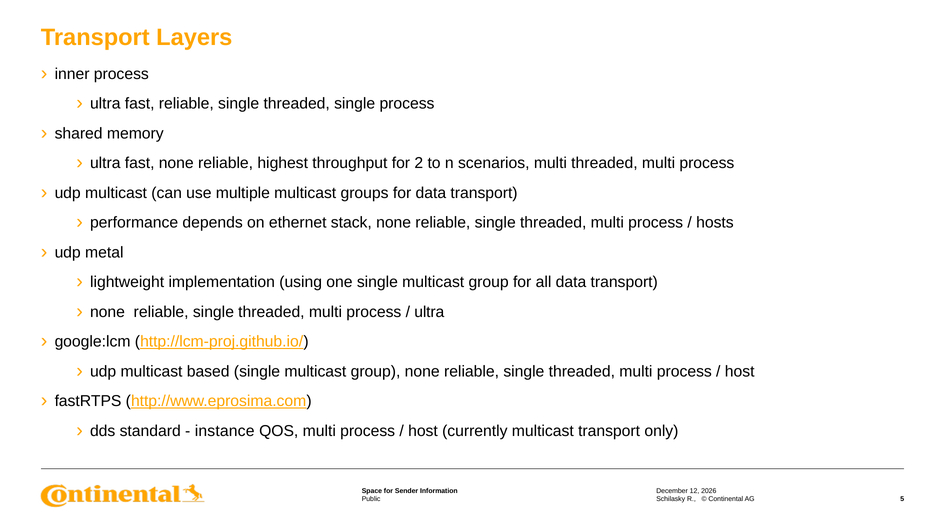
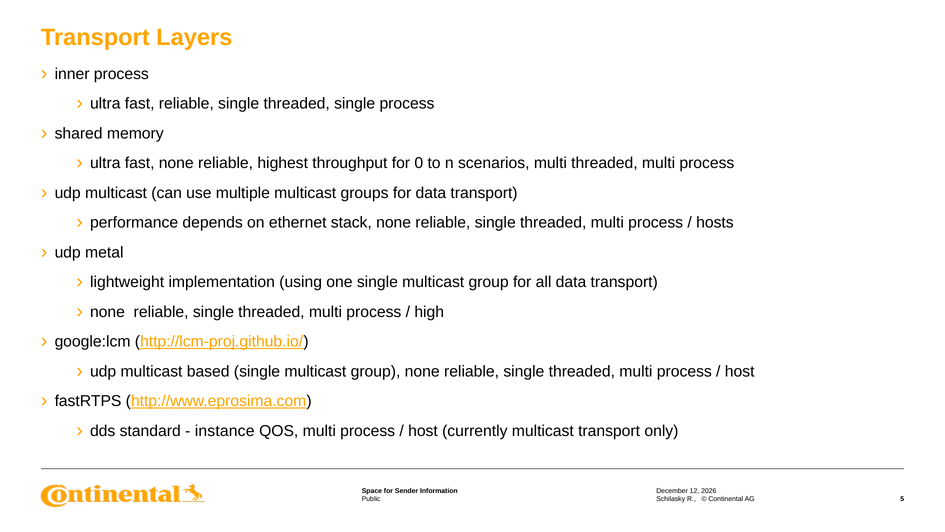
2: 2 -> 0
ultra at (429, 312): ultra -> high
